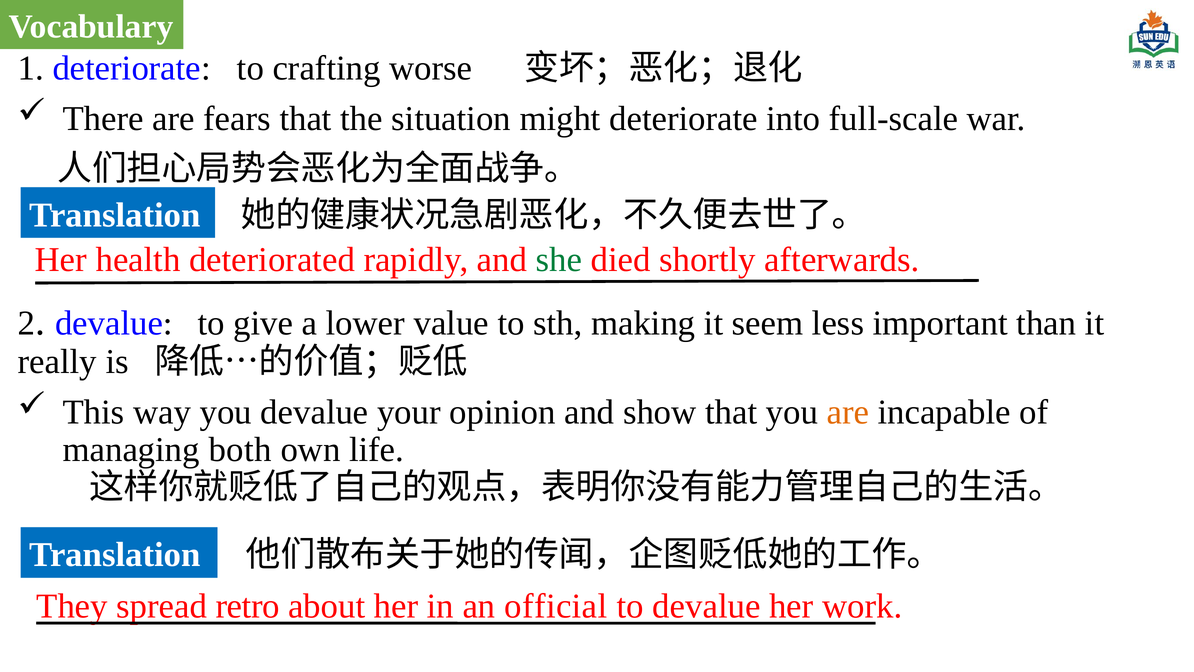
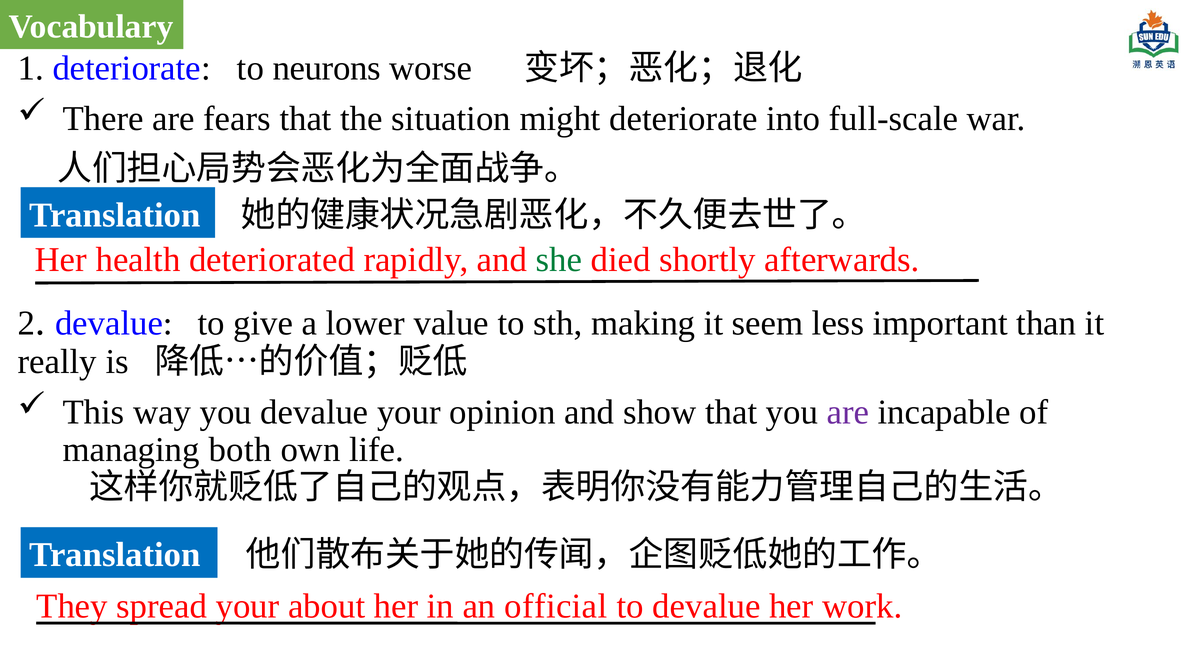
crafting: crafting -> neurons
are at (848, 412) colour: orange -> purple
spread retro: retro -> your
